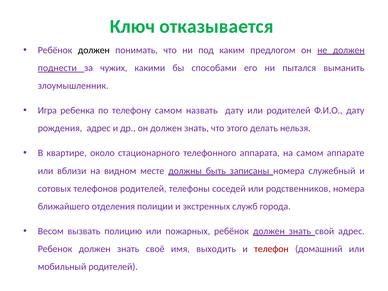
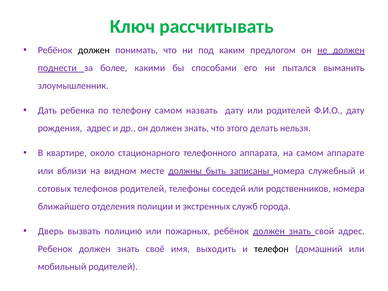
отказывается: отказывается -> рассчитывать
чужих: чужих -> более
Игра: Игра -> Дать
Весом: Весом -> Дверь
телефон colour: red -> black
